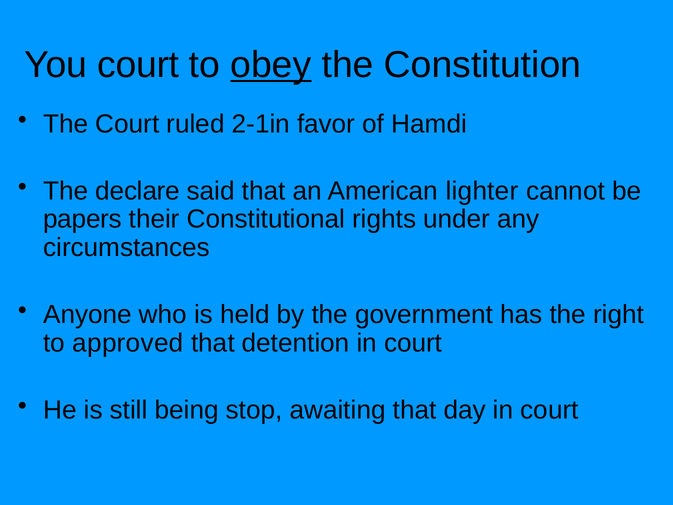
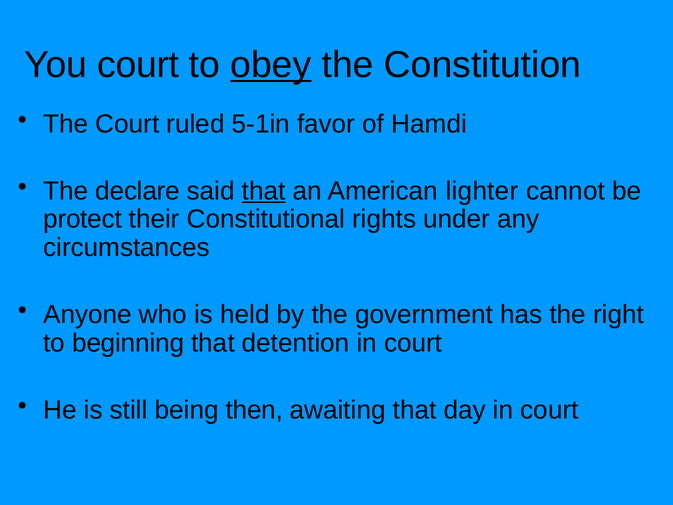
2-1in: 2-1in -> 5-1in
that at (264, 191) underline: none -> present
papers: papers -> protect
approved: approved -> beginning
stop: stop -> then
